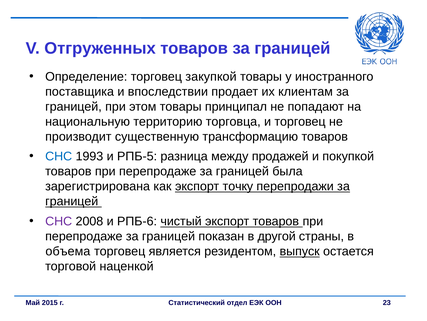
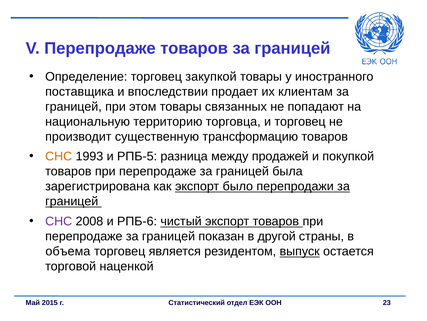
V Отгруженных: Отгруженных -> Перепродаже
принципал: принципал -> связанных
СНС at (59, 156) colour: blue -> orange
точку: точку -> было
